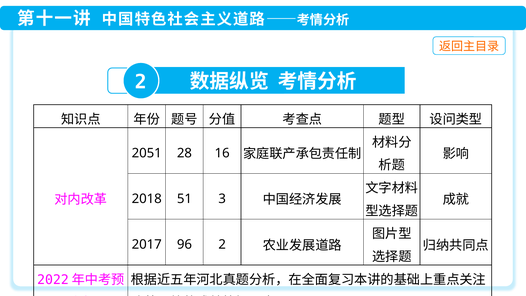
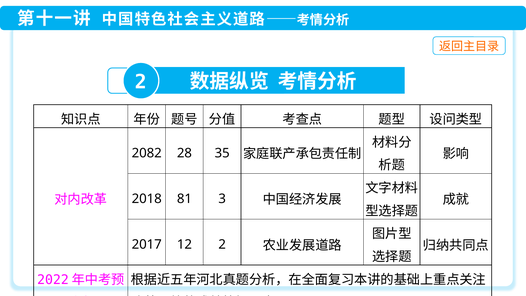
2051: 2051 -> 2082
16: 16 -> 35
51: 51 -> 81
96: 96 -> 12
